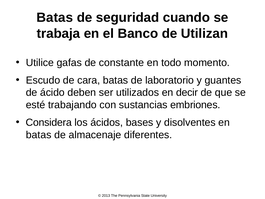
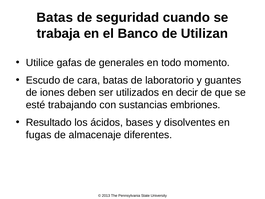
constante: constante -> generales
ácido: ácido -> iones
Considera: Considera -> Resultado
batas at (39, 135): batas -> fugas
